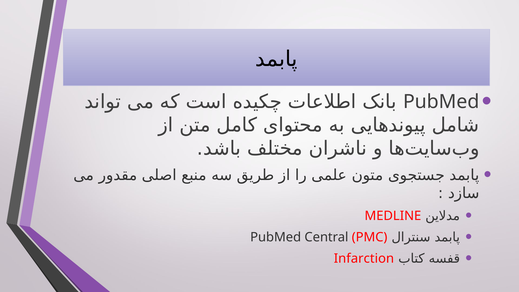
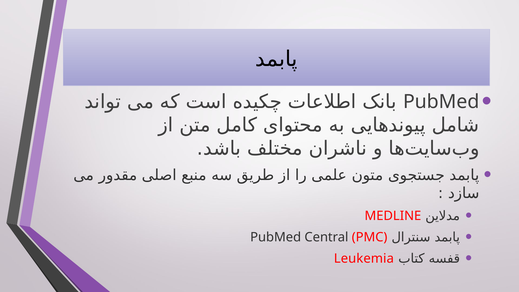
Infarction: Infarction -> Leukemia
